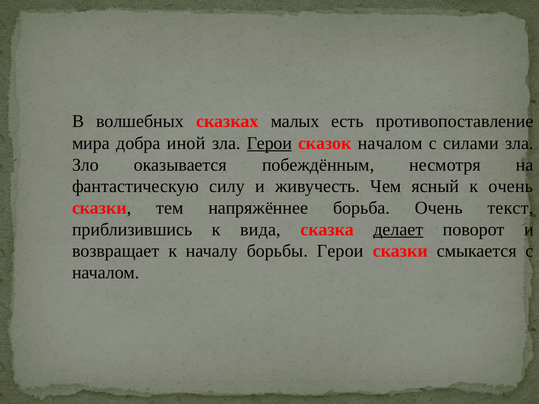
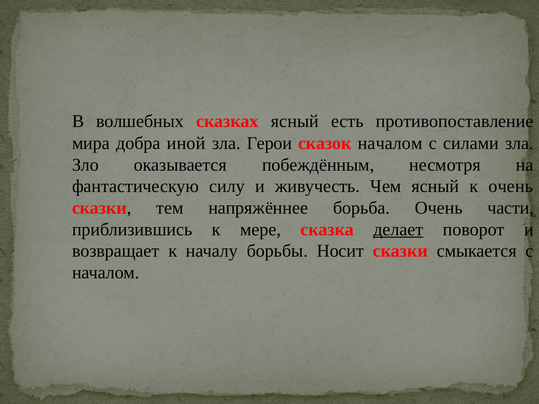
сказках малых: малых -> ясный
Герои at (269, 143) underline: present -> none
текст: текст -> части
вида: вида -> мере
борьбы Герои: Герои -> Носит
